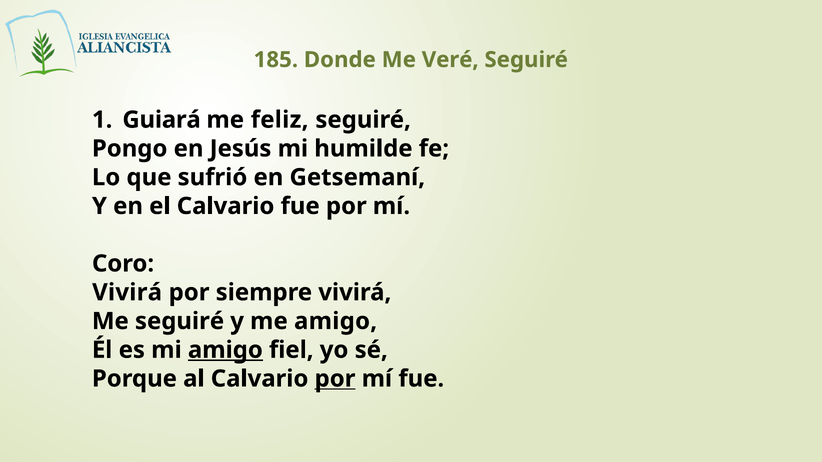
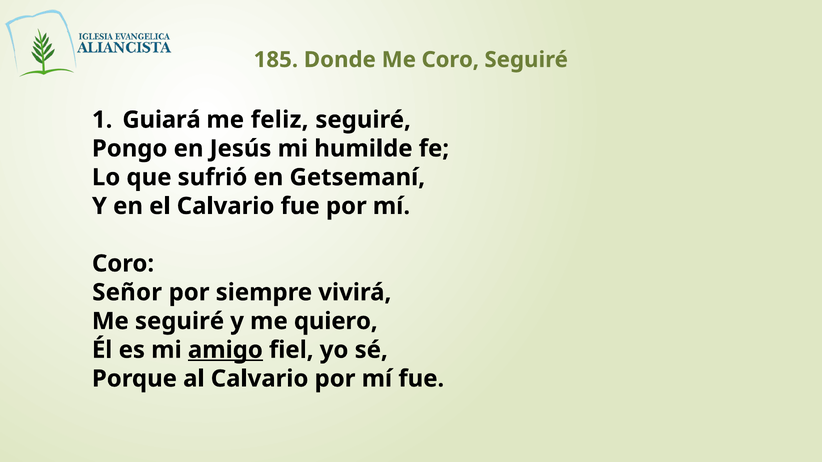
Me Veré: Veré -> Coro
Vivirá at (127, 293): Vivirá -> Señor
me amigo: amigo -> quiero
por at (335, 379) underline: present -> none
